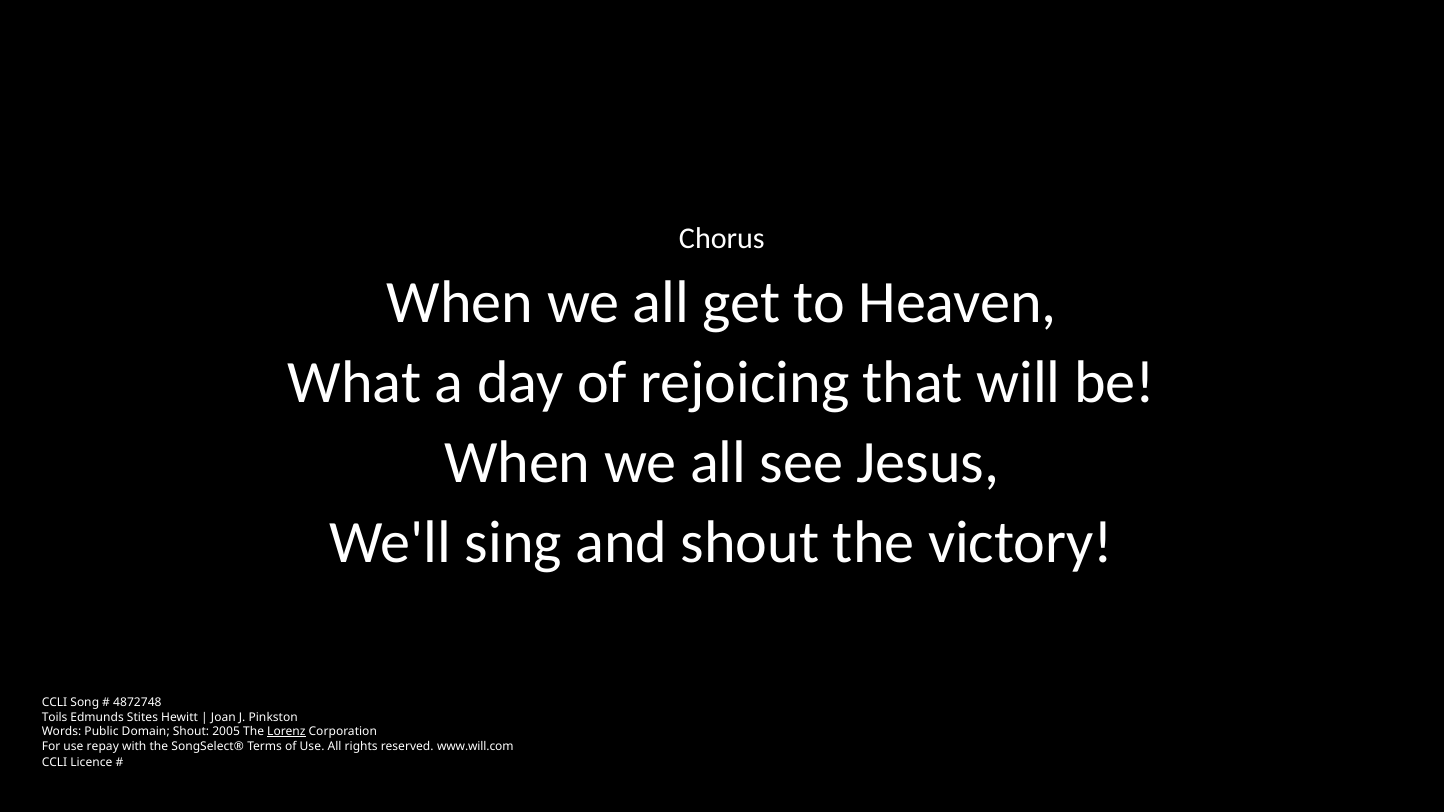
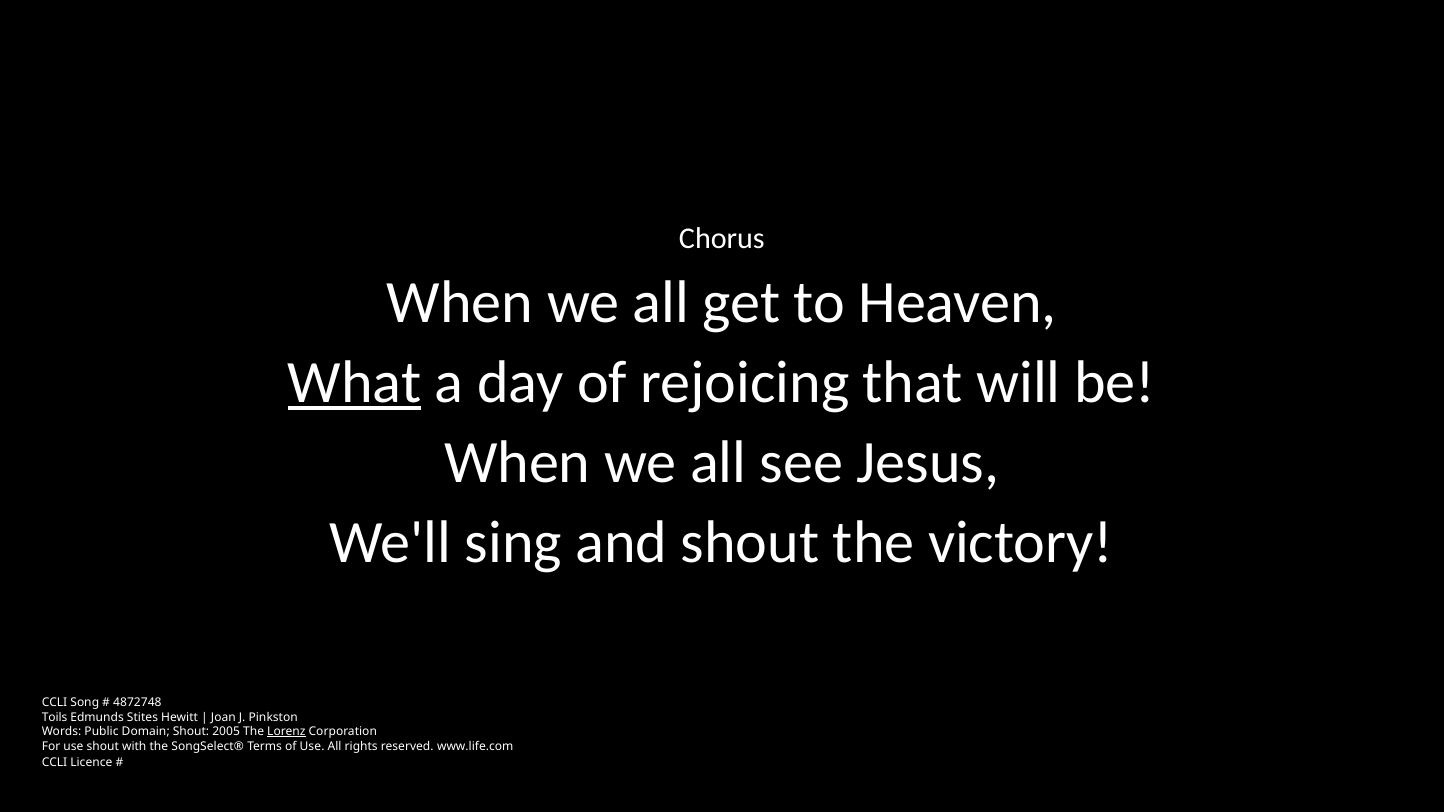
What underline: none -> present
use repay: repay -> shout
www.will.com: www.will.com -> www.life.com
